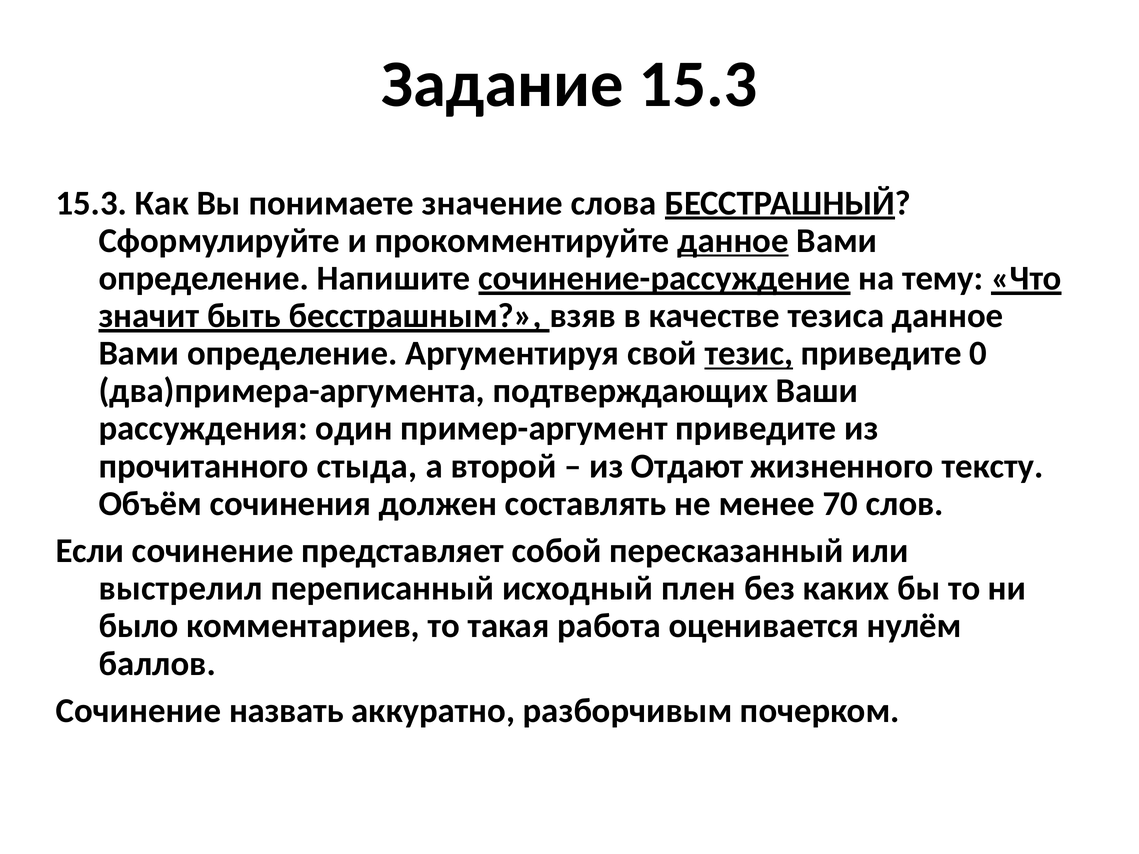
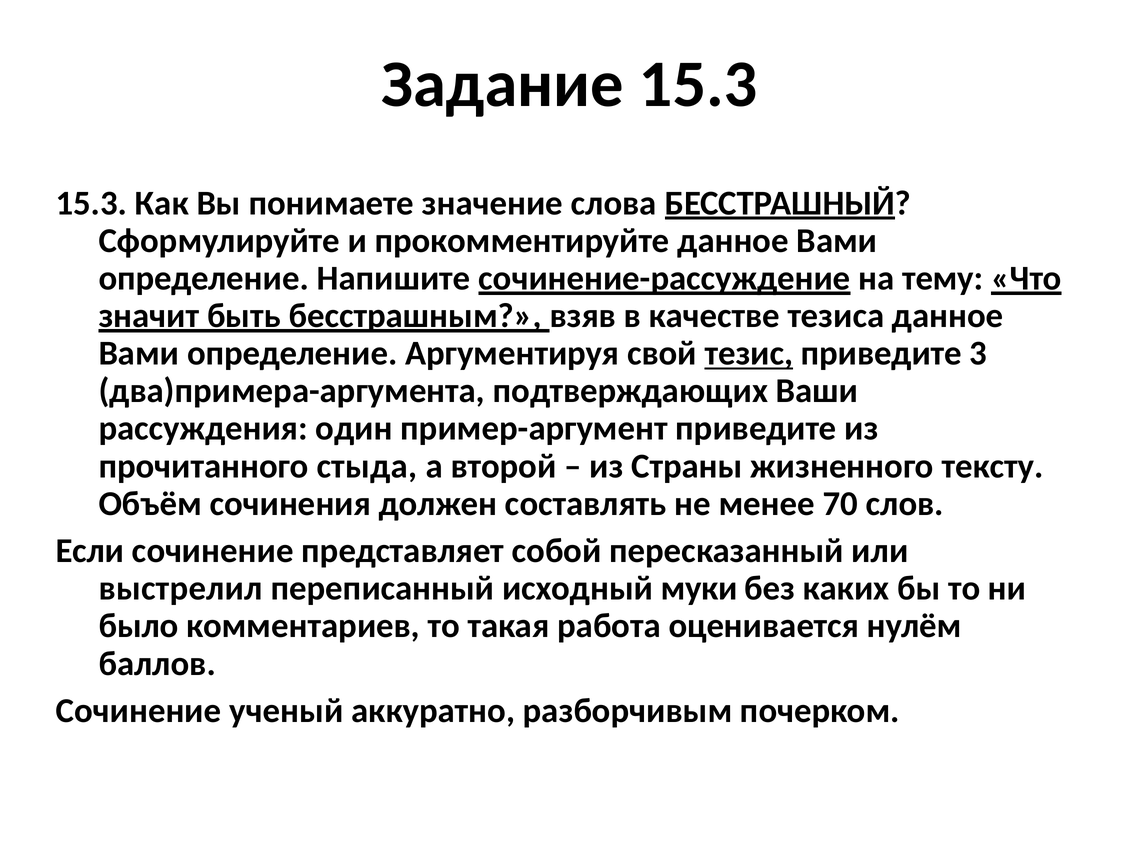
данное at (733, 241) underline: present -> none
0: 0 -> 3
Отдают: Отдают -> Страны
плен: плен -> муки
назвать: назвать -> ученый
